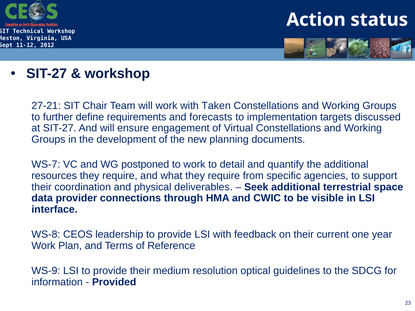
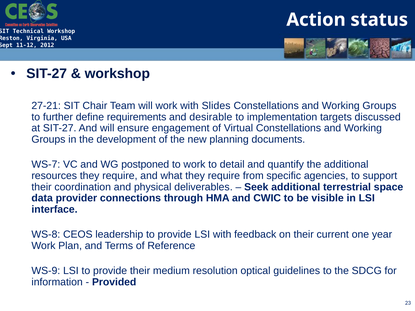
Taken: Taken -> Slides
forecasts: forecasts -> desirable
